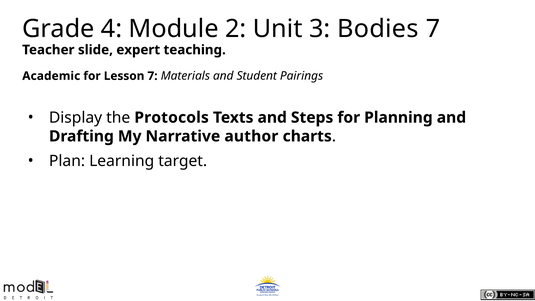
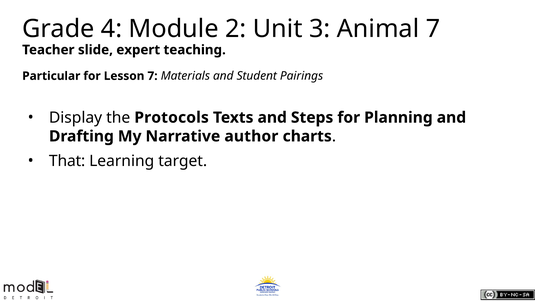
Bodies: Bodies -> Animal
Academic: Academic -> Particular
Plan: Plan -> That
